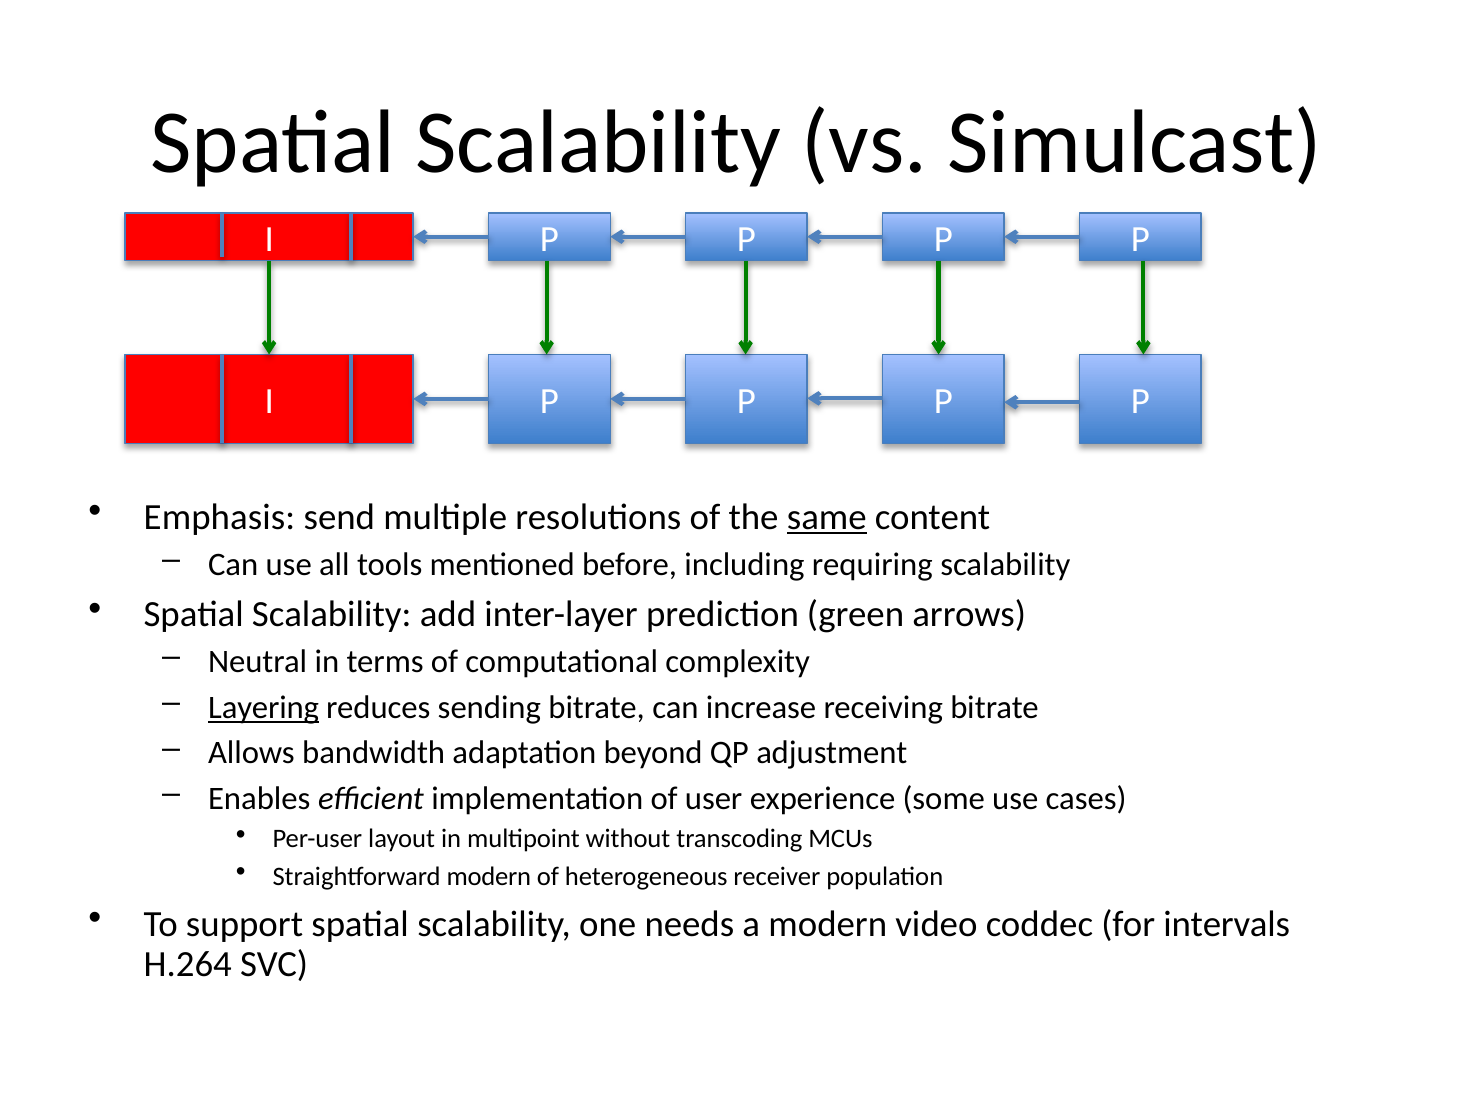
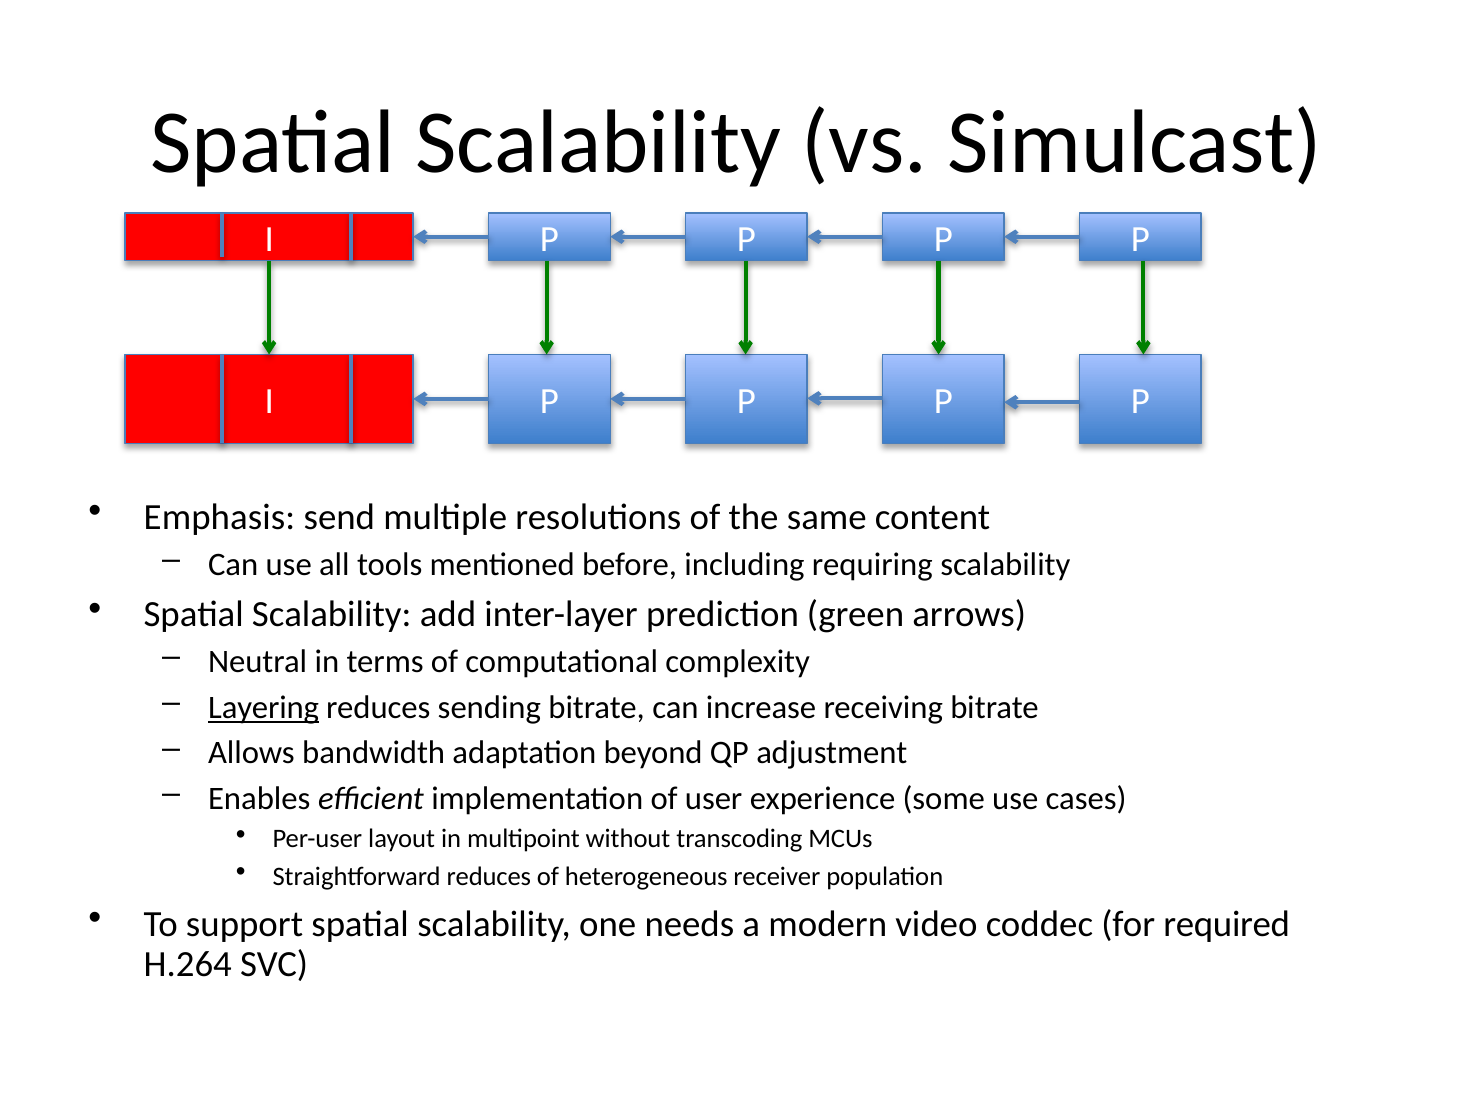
same underline: present -> none
Straightforward modern: modern -> reduces
intervals: intervals -> required
